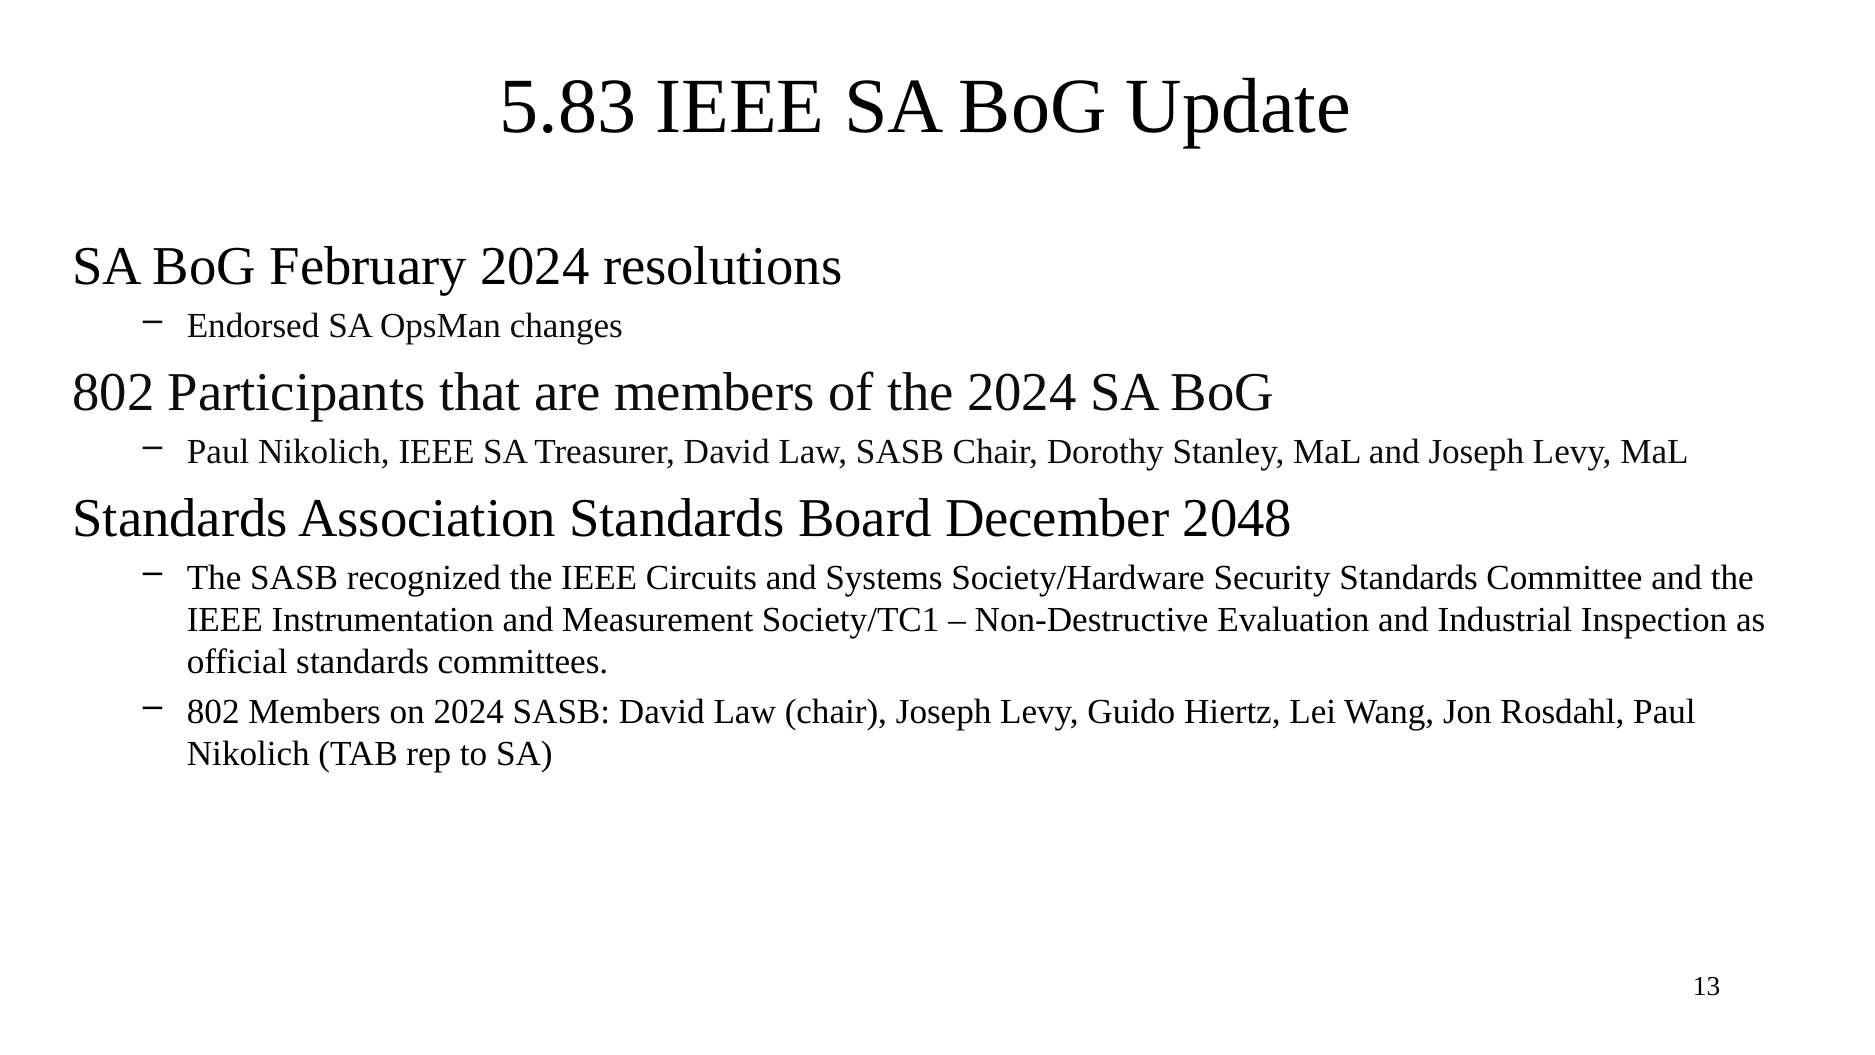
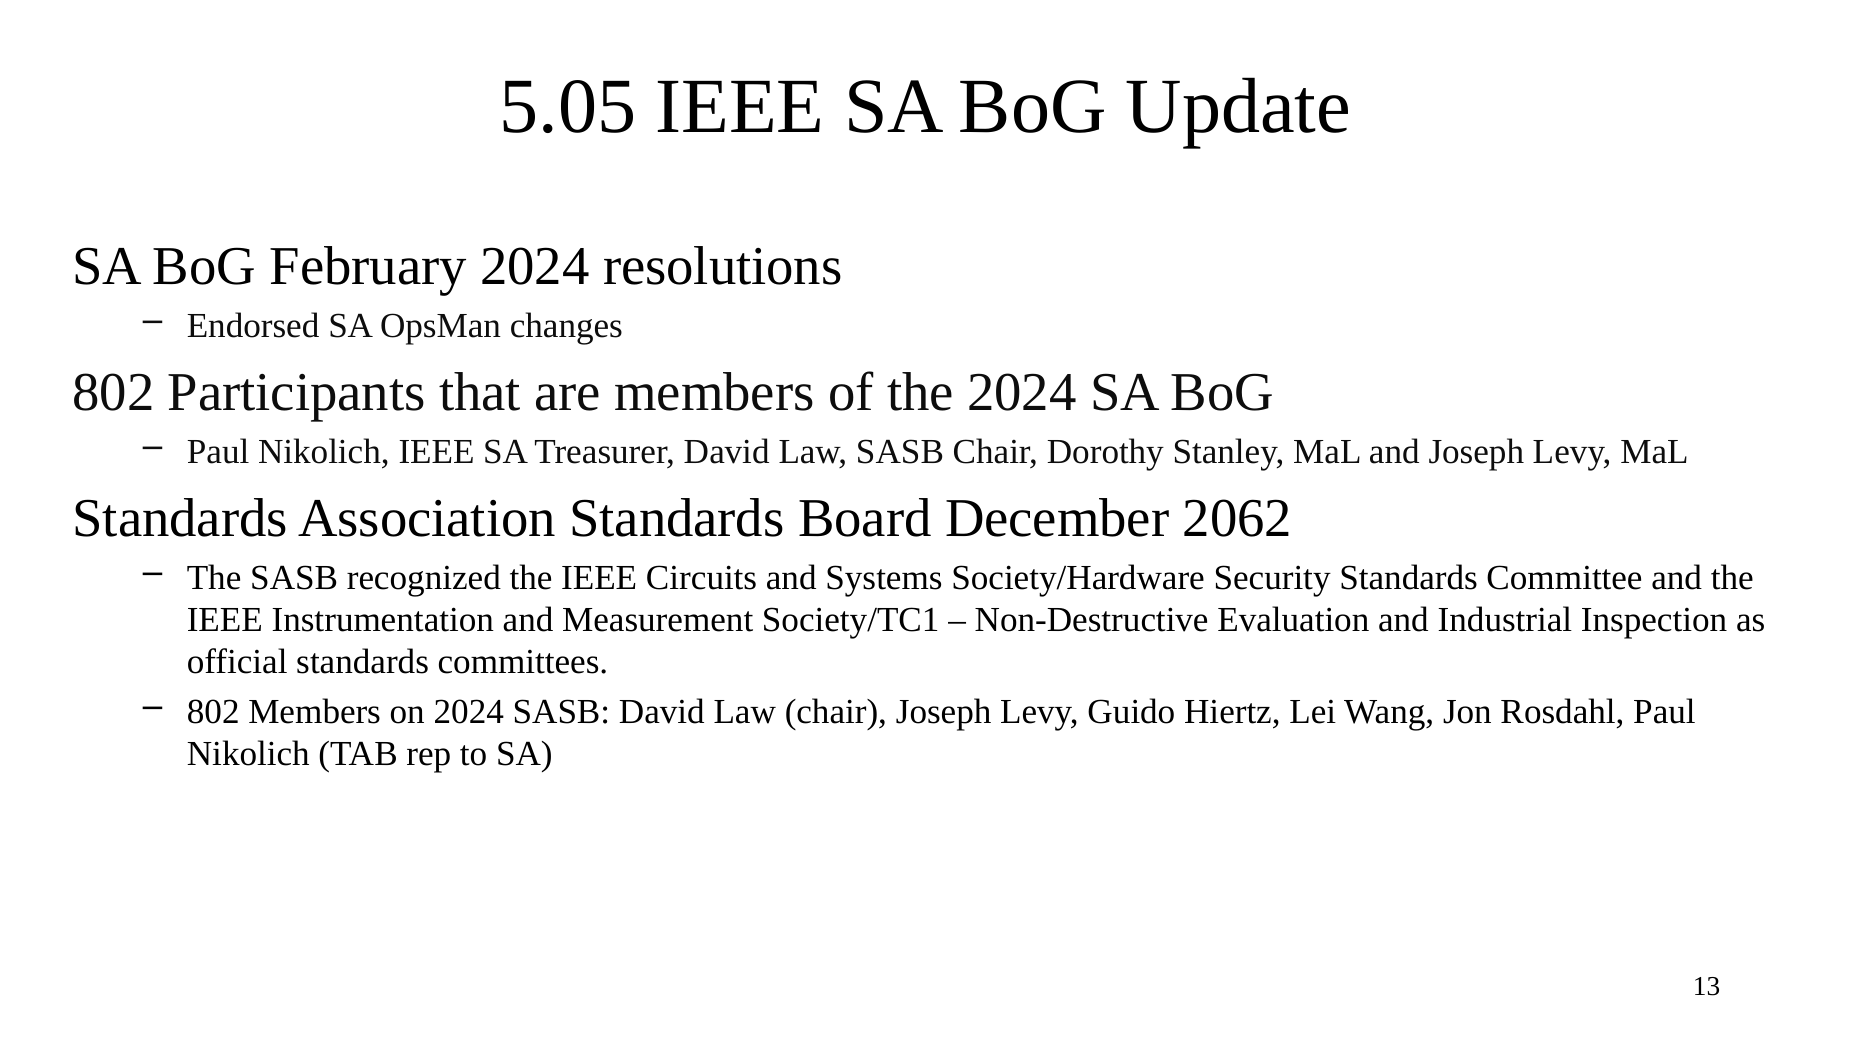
5.83: 5.83 -> 5.05
2048: 2048 -> 2062
